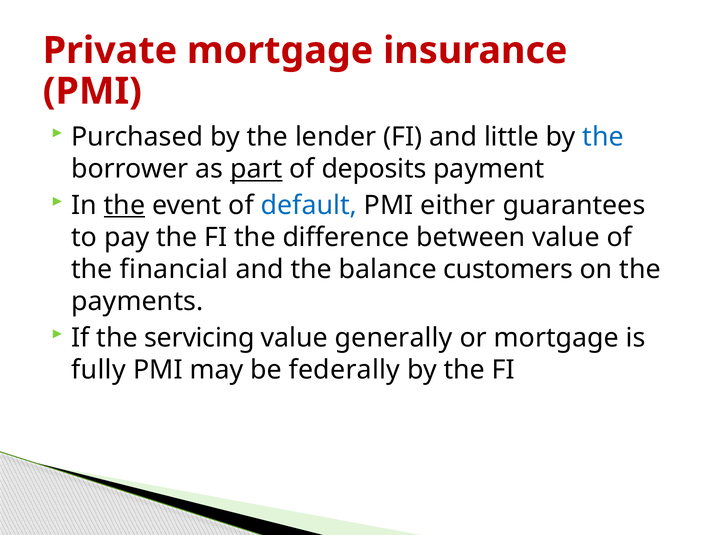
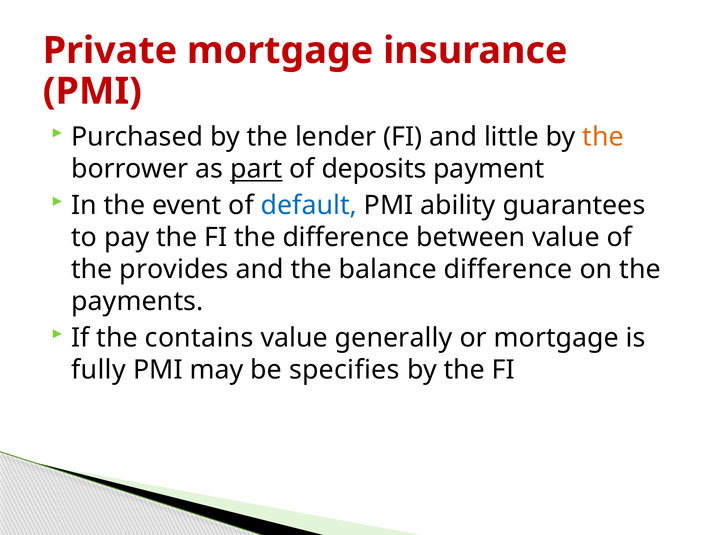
the at (603, 137) colour: blue -> orange
the at (124, 205) underline: present -> none
either: either -> ability
financial: financial -> provides
balance customers: customers -> difference
servicing: servicing -> contains
federally: federally -> specifies
